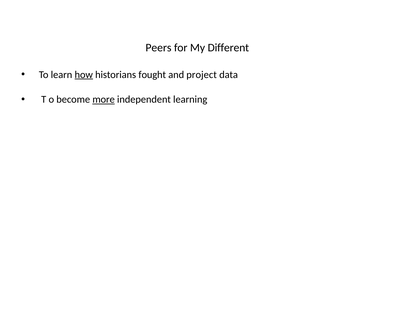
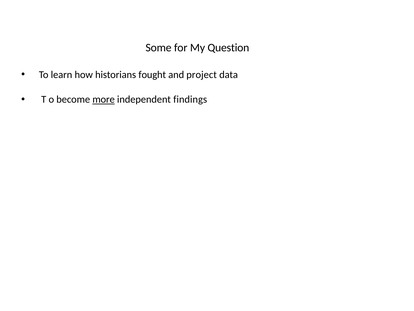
Peers: Peers -> Some
Different: Different -> Question
how underline: present -> none
learning: learning -> findings
